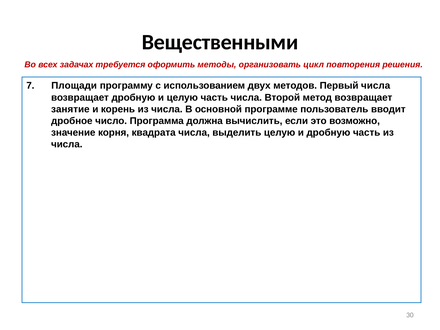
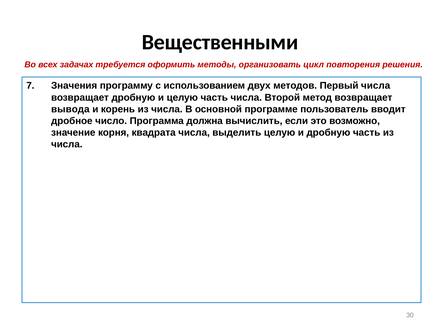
Площади: Площади -> Значения
занятие: занятие -> вывода
